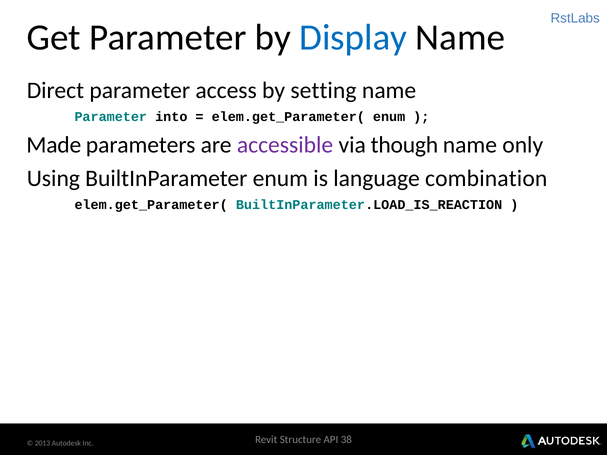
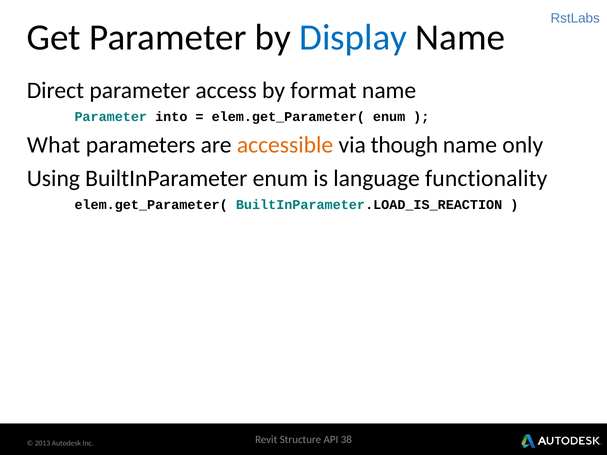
setting: setting -> format
Made: Made -> What
accessible colour: purple -> orange
combination: combination -> functionality
